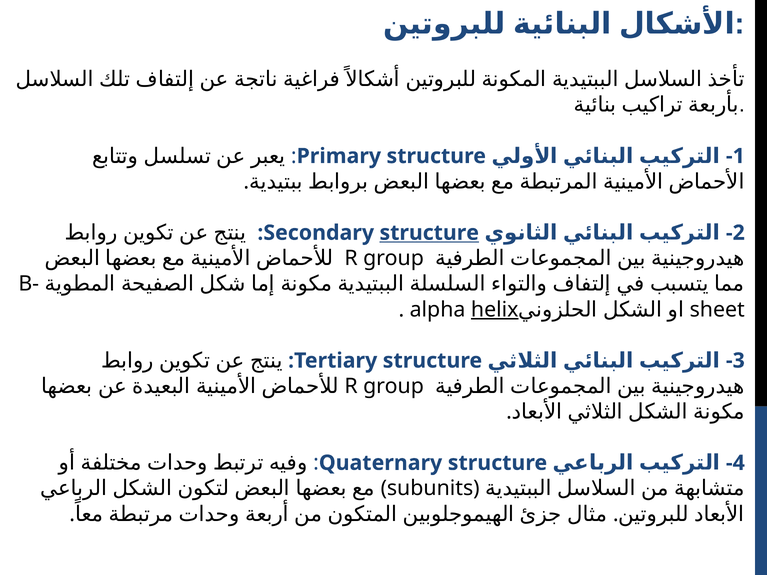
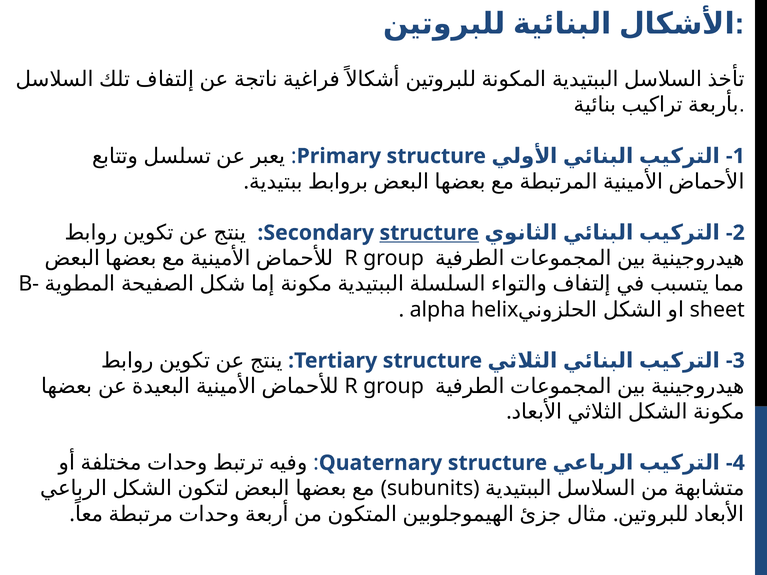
helix underline: present -> none
